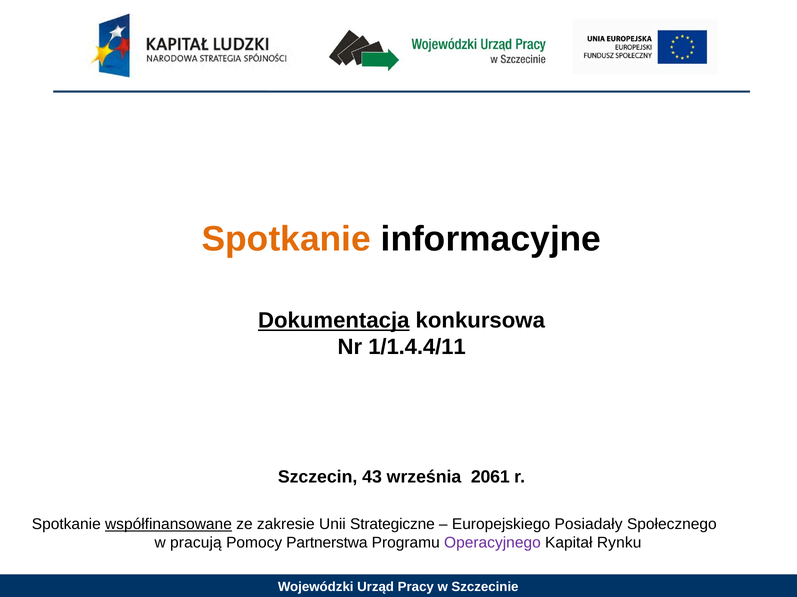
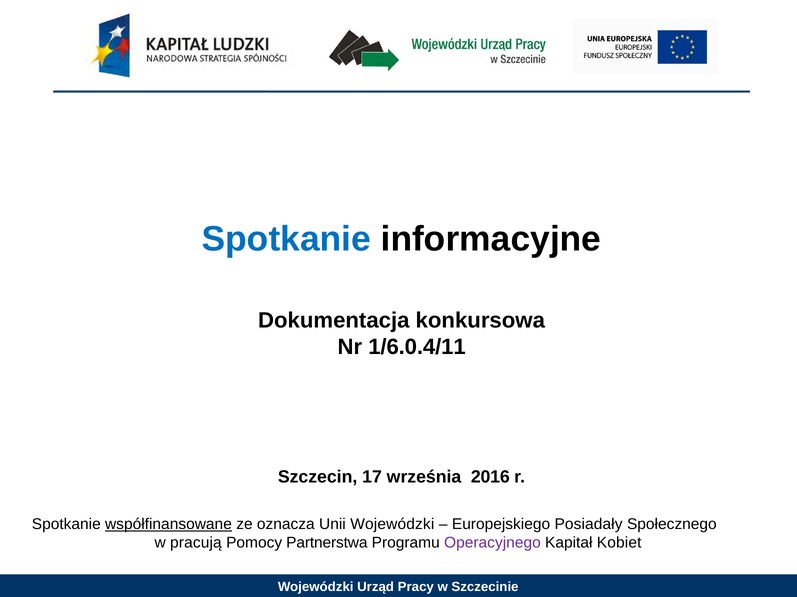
Spotkanie at (286, 240) colour: orange -> blue
Dokumentacja underline: present -> none
1/1.4.4/11: 1/1.4.4/11 -> 1/6.0.4/11
43: 43 -> 17
2061: 2061 -> 2016
zakresie: zakresie -> oznacza
Unii Strategiczne: Strategiczne -> Wojewódzki
Rynku: Rynku -> Kobiet
